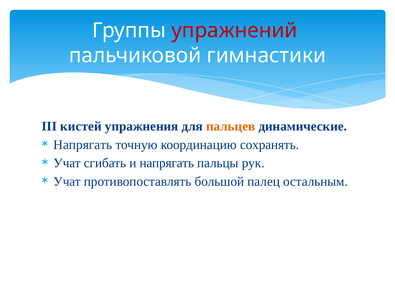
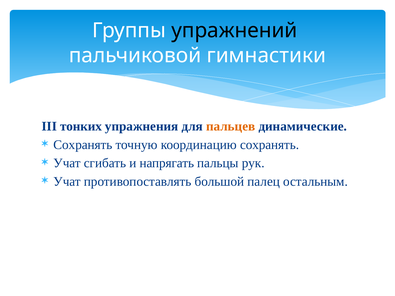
упражнений colour: red -> black
кистей: кистей -> тонких
Напрягать at (83, 145): Напрягать -> Сохранять
